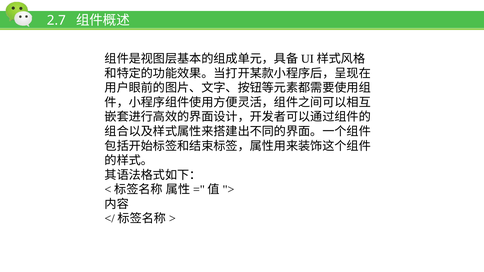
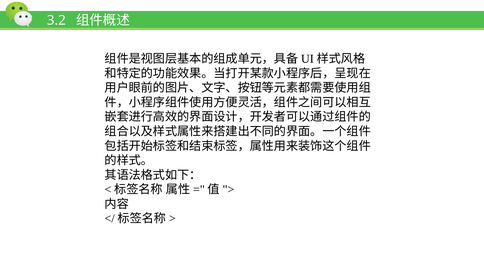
2.7: 2.7 -> 3.2
